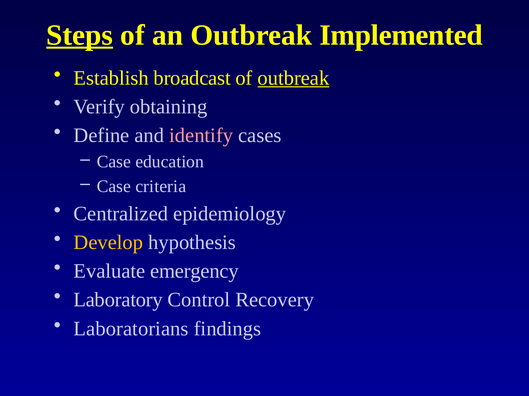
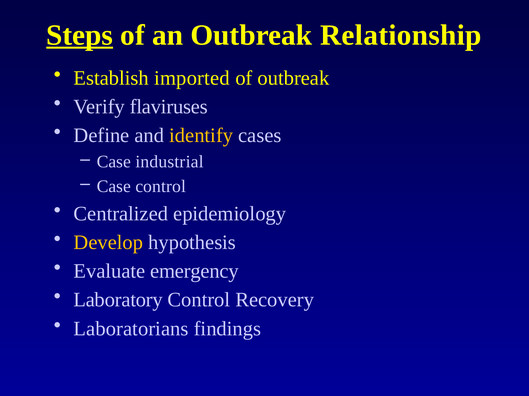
Implemented: Implemented -> Relationship
broadcast: broadcast -> imported
outbreak at (293, 78) underline: present -> none
obtaining: obtaining -> flaviruses
identify colour: pink -> yellow
education: education -> industrial
Case criteria: criteria -> control
